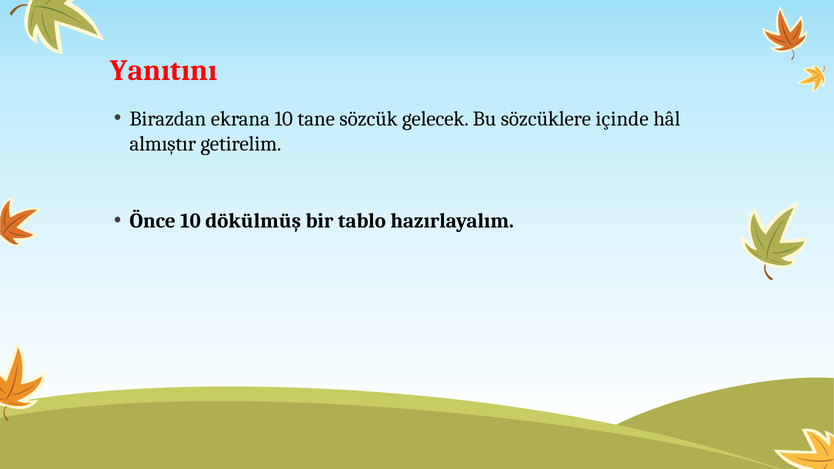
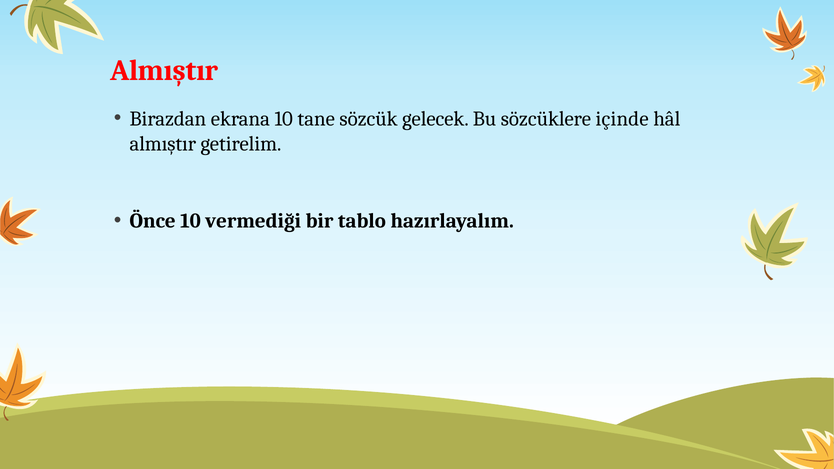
Yanıtını at (164, 70): Yanıtını -> Almıştır
dökülmüş: dökülmüş -> vermediği
